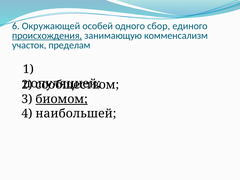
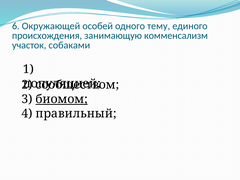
сбор: сбор -> тему
происхождения underline: present -> none
пределам: пределам -> собаками
наибольшей: наибольшей -> правильный
